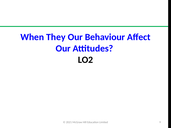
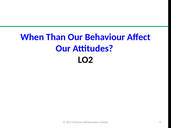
They: They -> Than
